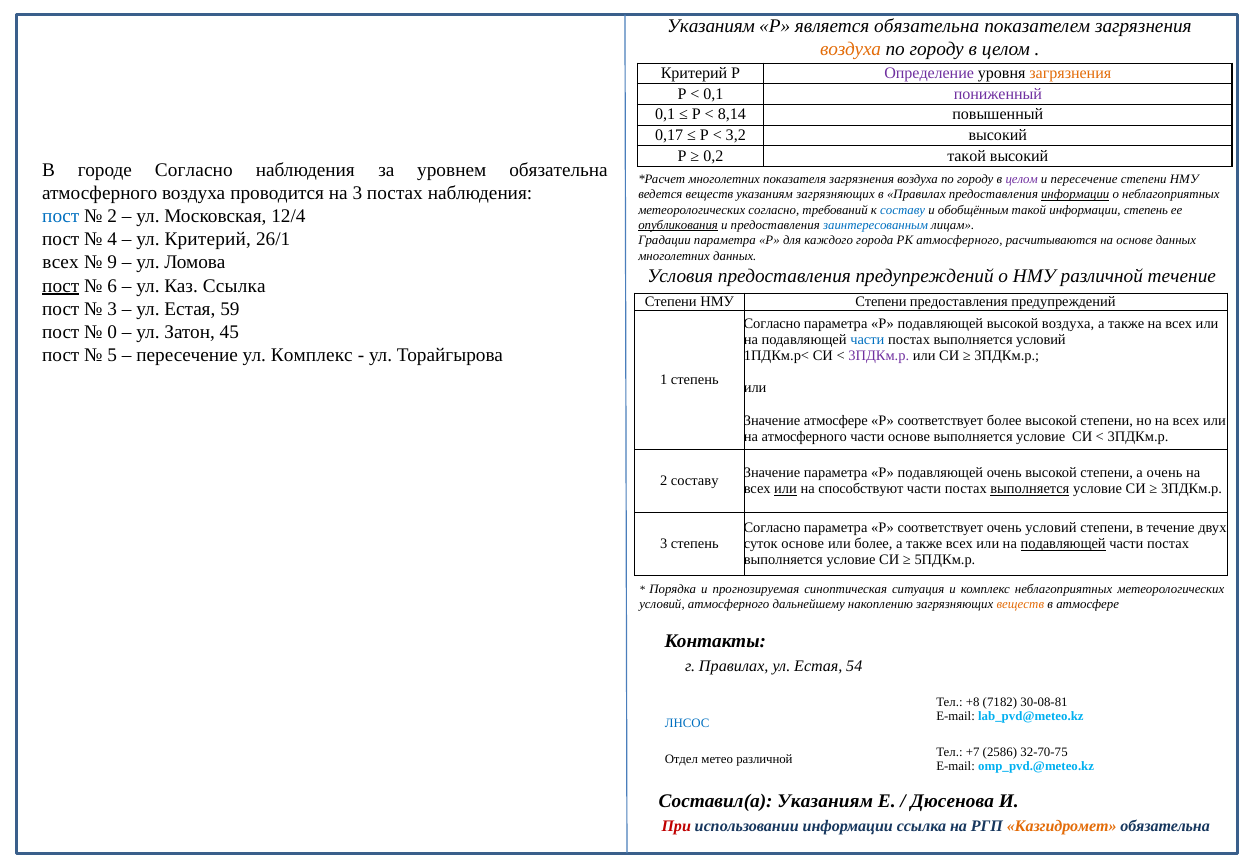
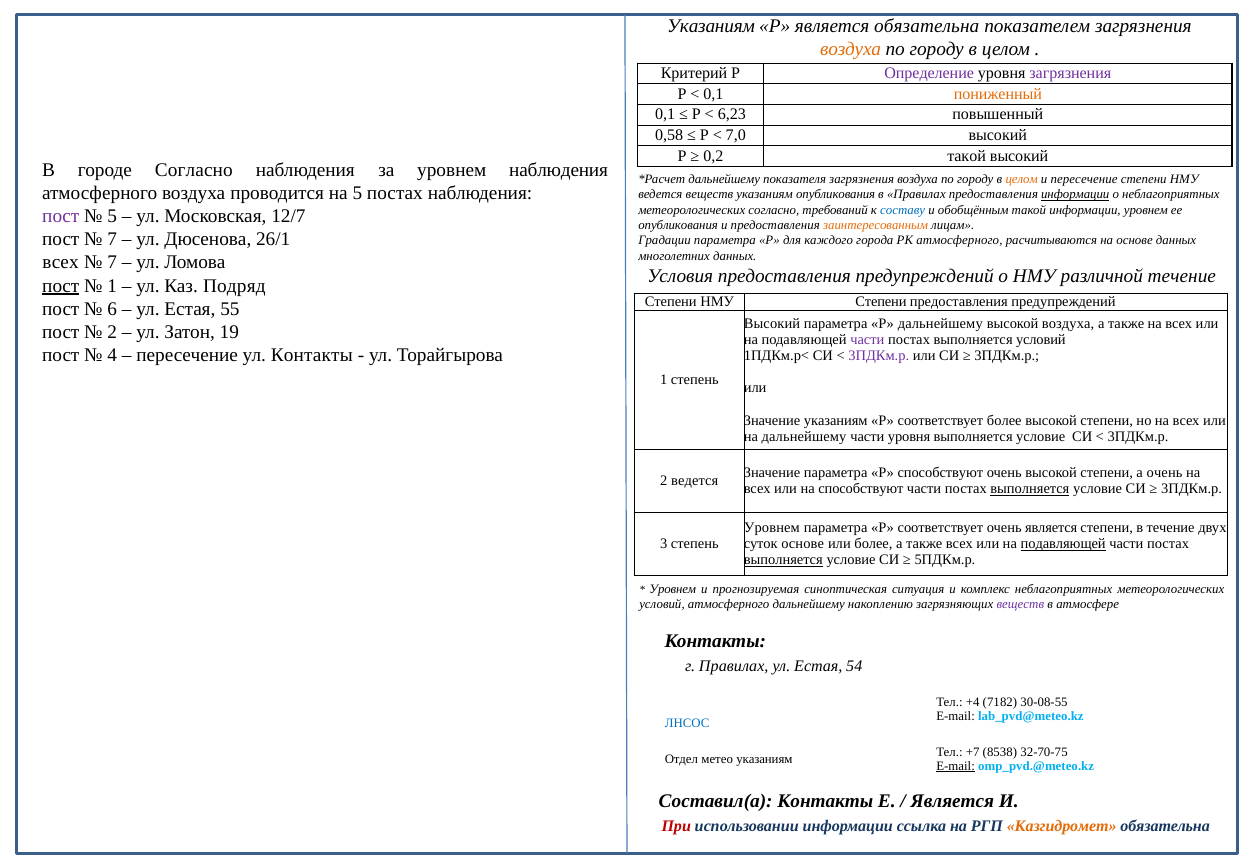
загрязнения at (1070, 73) colour: orange -> purple
пониженный colour: purple -> orange
8,14: 8,14 -> 6,23
0,17: 0,17 -> 0,58
3,2: 3,2 -> 7,0
уровнем обязательна: обязательна -> наблюдения
многолетних at (724, 179): многолетних -> дальнейшему
целом at (1022, 179) colour: purple -> orange
на 3: 3 -> 5
указаниям загрязняющих: загрязняющих -> опубликования
информации степень: степень -> уровнем
пост at (61, 216) colour: blue -> purple
2 at (112, 216): 2 -> 5
12/4: 12/4 -> 12/7
опубликования at (678, 225) underline: present -> none
заинтересованным colour: blue -> orange
4 at (112, 239): 4 -> 7
ул Критерий: Критерий -> Дюсенова
9 at (112, 263): 9 -> 7
6 at (112, 286): 6 -> 1
Каз Ссылка: Ссылка -> Подряд
3 at (112, 309): 3 -> 6
59: 59 -> 55
Согласно at (772, 324): Согласно -> Высокий
подавляющей at (940, 324): подавляющей -> дальнейшему
0 at (112, 332): 0 -> 2
45: 45 -> 19
части at (867, 340) colour: blue -> purple
5: 5 -> 4
ул Комплекс: Комплекс -> Контакты
Значение атмосфере: атмосфере -> указаниям
на атмосферного: атмосферного -> дальнейшему
части основе: основе -> уровня
Значение параметра Р подавляющей: подавляющей -> способствуют
2 составу: составу -> ведется
или at (786, 489) underline: present -> none
Согласно at (772, 528): Согласно -> Уровнем
очень условий: условий -> является
выполняется at (783, 560) underline: none -> present
Порядка at (673, 589): Порядка -> Уровнем
веществ at (1020, 605) colour: orange -> purple
+8: +8 -> +4
30-08-81: 30-08-81 -> 30-08-55
2586: 2586 -> 8538
метео различной: различной -> указаниям
E-mail at (956, 766) underline: none -> present
Составил(а Указаниям: Указаниям -> Контакты
Дюсенова at (952, 802): Дюсенова -> Является
